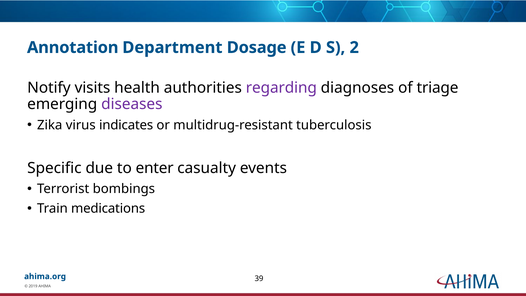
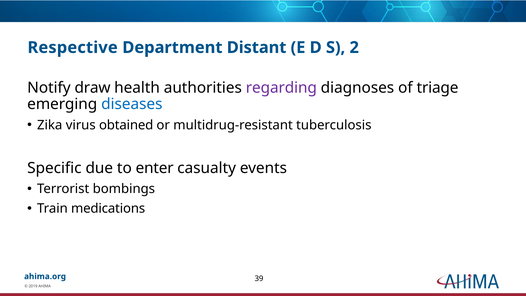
Annotation: Annotation -> Respective
Dosage: Dosage -> Distant
visits: visits -> draw
diseases colour: purple -> blue
indicates: indicates -> obtained
